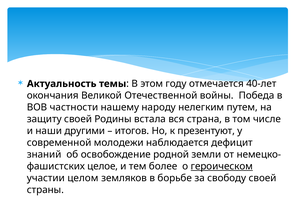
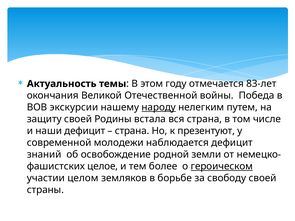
40-лет: 40-лет -> 83-лет
частности: частности -> экскурсии
народу underline: none -> present
наши другими: другими -> дефицит
итогов at (132, 131): итогов -> страна
